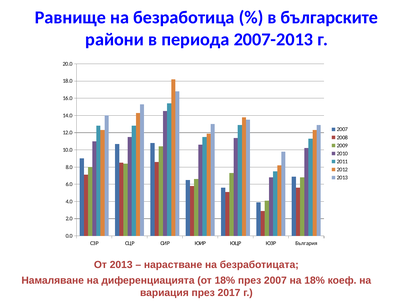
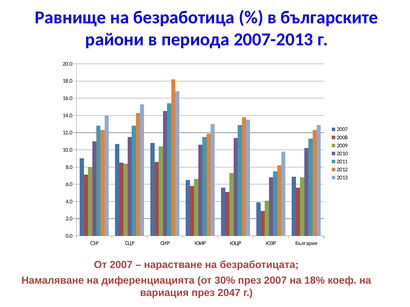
От 2013: 2013 -> 2007
от 18%: 18% -> 30%
2017: 2017 -> 2047
